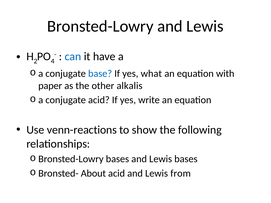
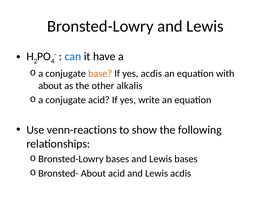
base colour: blue -> orange
yes what: what -> acdis
paper at (50, 86): paper -> about
Lewis from: from -> acdis
